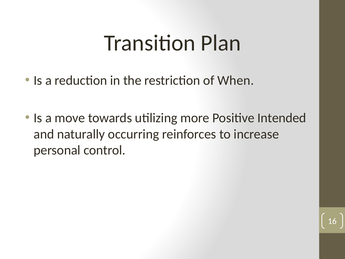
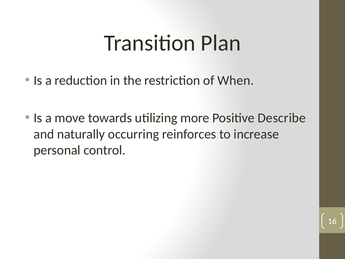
Intended: Intended -> Describe
